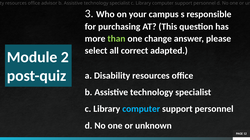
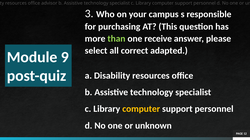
change: change -> receive
2: 2 -> 9
computer at (141, 109) colour: light blue -> yellow
